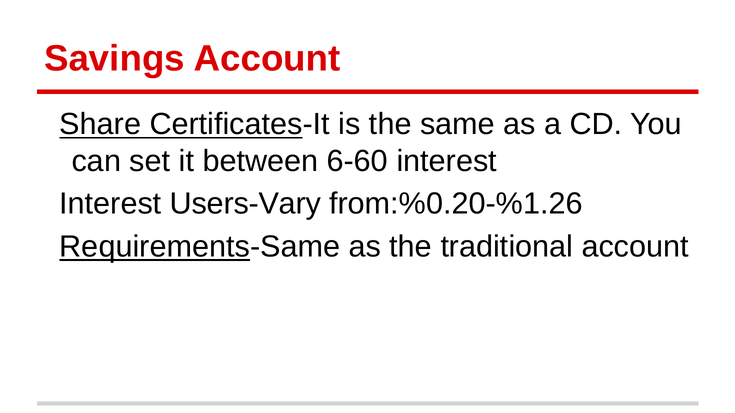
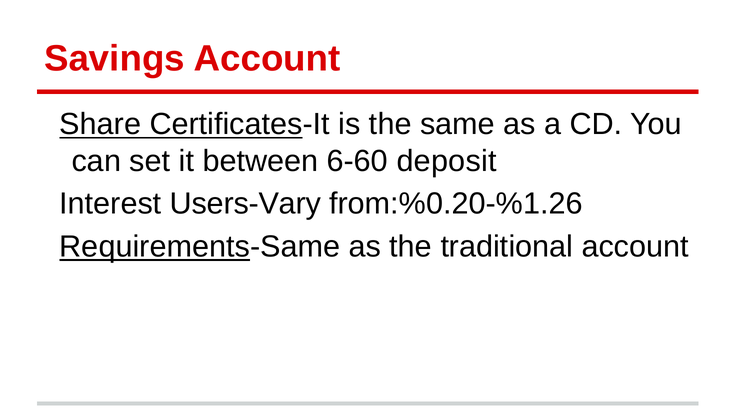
6-60 interest: interest -> deposit
